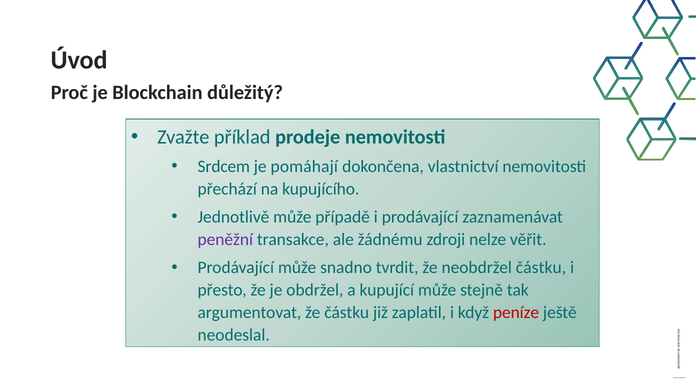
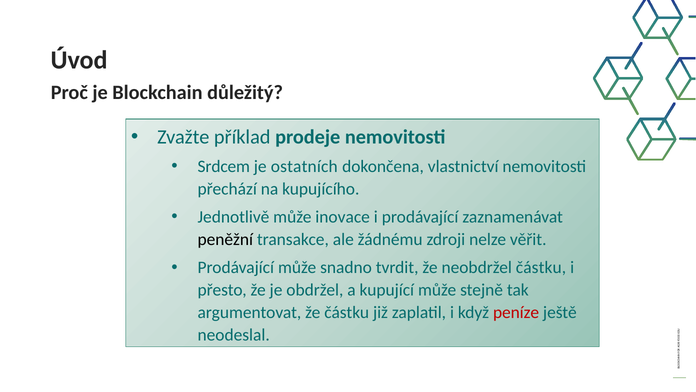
pomáhají: pomáhají -> ostatních
případě: případě -> inovace
peněžní colour: purple -> black
